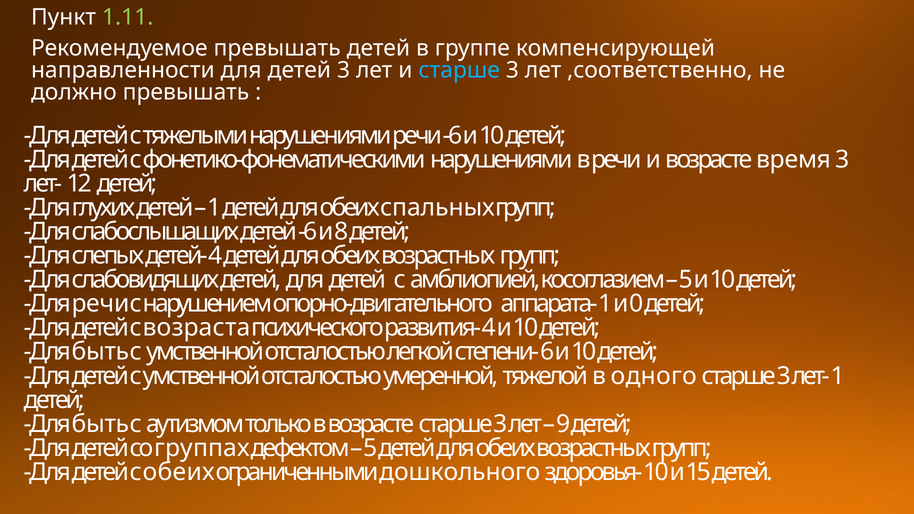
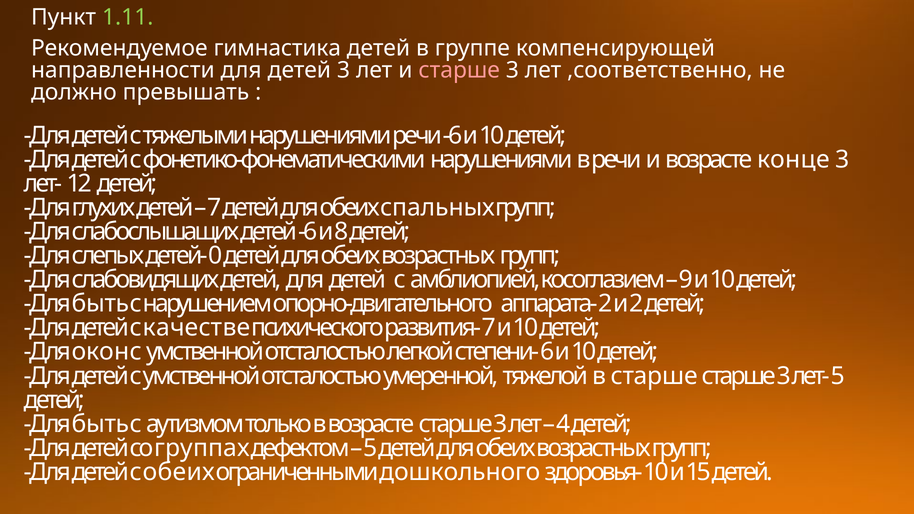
Рекомендуемое превышать: превышать -> гимнастика
старше at (459, 70) colour: light blue -> pink
время: время -> конце
1 at (214, 208): 1 -> 7
детей- 4: 4 -> 0
5 at (686, 280): 5 -> 9
речи at (101, 304): речи -> быть
аппарата- 1: 1 -> 2
и 0: 0 -> 2
возраста: возраста -> качестве
развития- 4: 4 -> 7
быть at (101, 352): быть -> окон
в одного: одного -> старше
лет- 1: 1 -> 5
9: 9 -> 4
